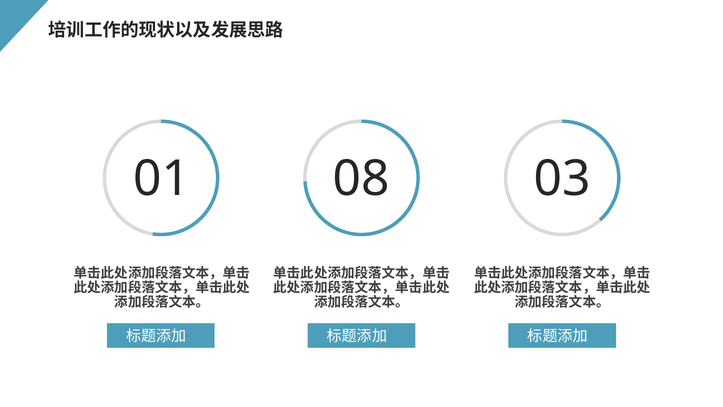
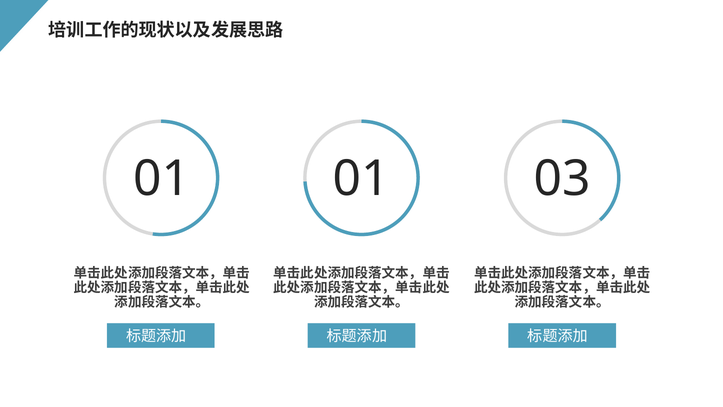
01 08: 08 -> 01
